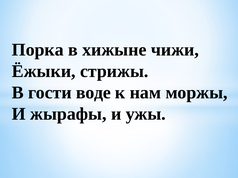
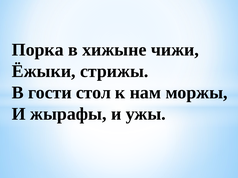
воде: воде -> стол
